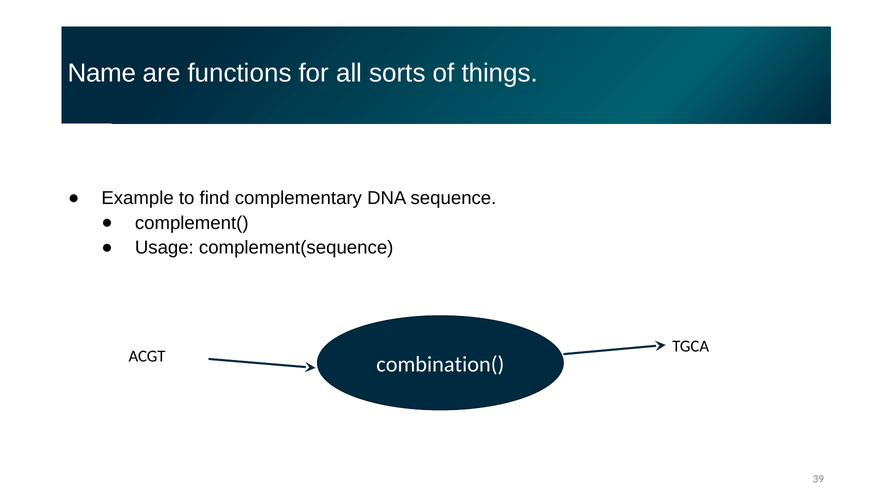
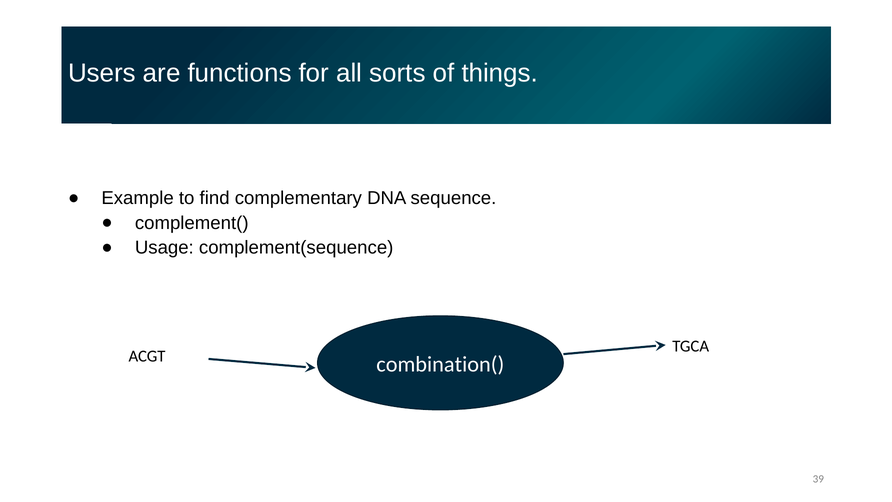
Name: Name -> Users
